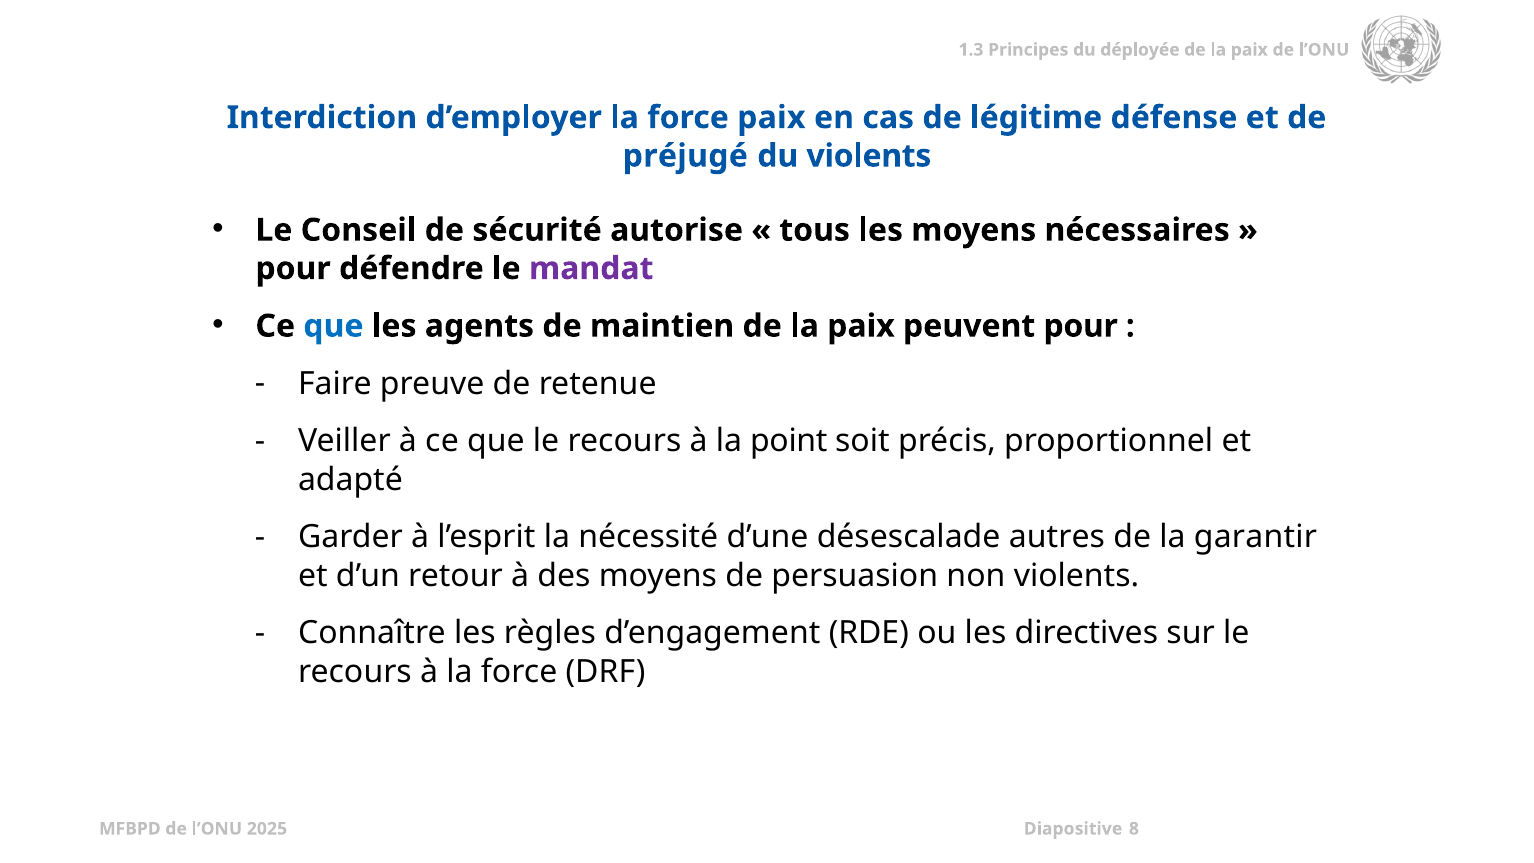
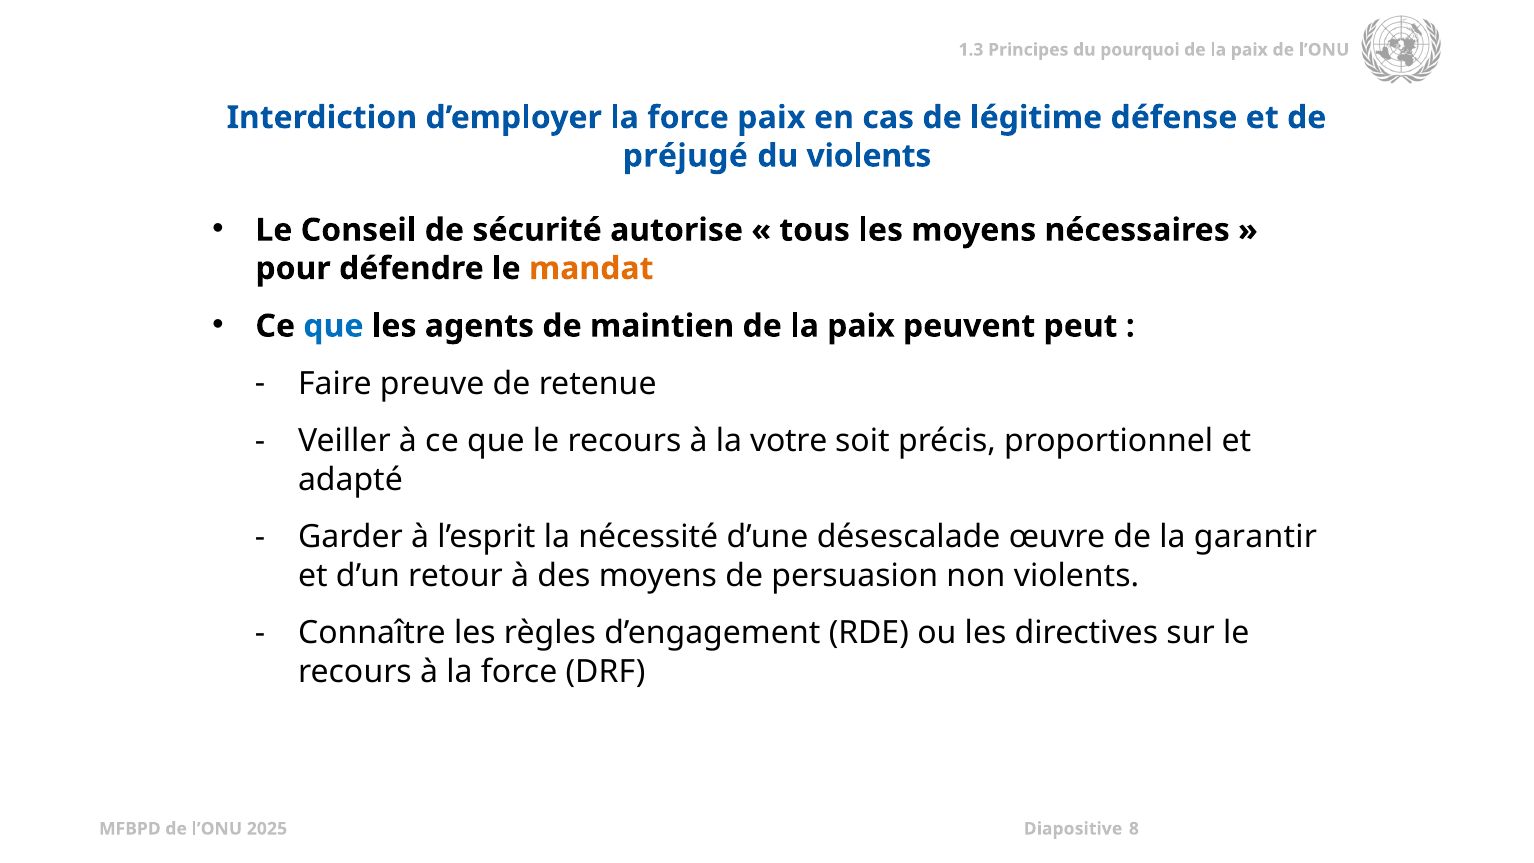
déployée: déployée -> pourquoi
mandat colour: purple -> orange
peuvent pour: pour -> peut
point: point -> votre
autres: autres -> œuvre
